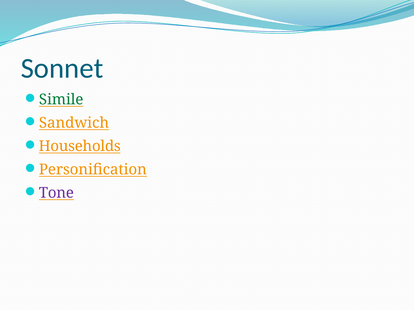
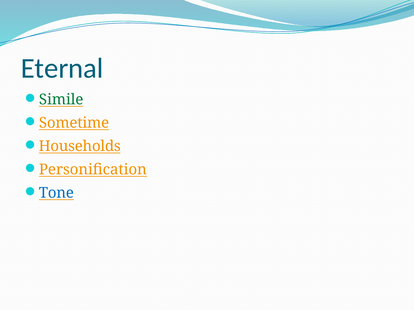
Sonnet: Sonnet -> Eternal
Sandwich: Sandwich -> Sometime
Tone colour: purple -> blue
